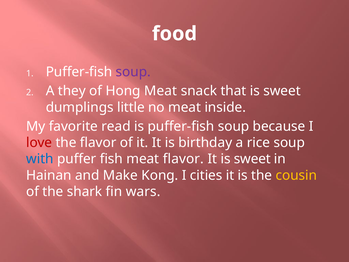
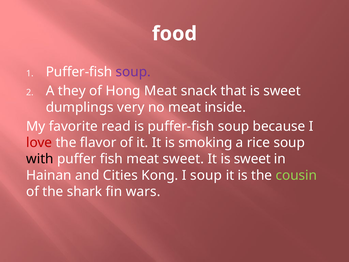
little: little -> very
birthday: birthday -> smoking
with colour: blue -> black
meat flavor: flavor -> sweet
Make: Make -> Cities
I cities: cities -> soup
cousin colour: yellow -> light green
